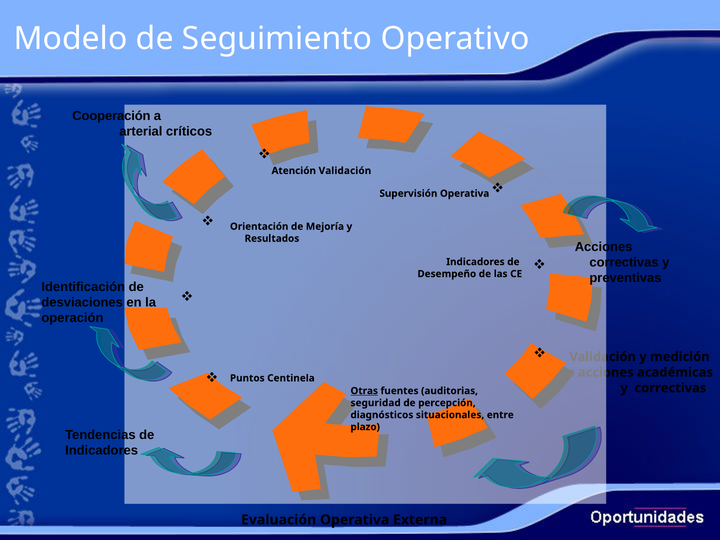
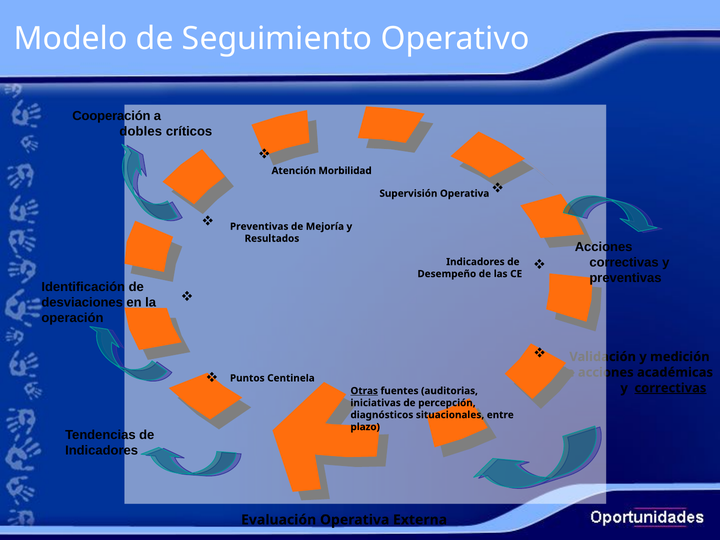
arterial: arterial -> dobles
Atención Validación: Validación -> Morbilidad
Orientación at (259, 226): Orientación -> Preventivas
correctivas at (670, 388) underline: none -> present
seguridad: seguridad -> iniciativas
